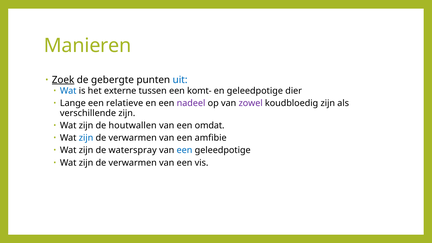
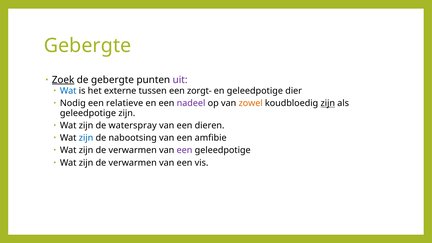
Manieren at (88, 45): Manieren -> Gebergte
uit colour: blue -> purple
komt-: komt- -> zorgt-
Lange: Lange -> Nodig
zowel colour: purple -> orange
zijn at (328, 103) underline: none -> present
verschillende at (88, 113): verschillende -> geleedpotige
houtwallen: houtwallen -> waterspray
omdat: omdat -> dieren
verwarmen at (133, 138): verwarmen -> nabootsing
waterspray at (133, 150): waterspray -> verwarmen
een at (185, 150) colour: blue -> purple
